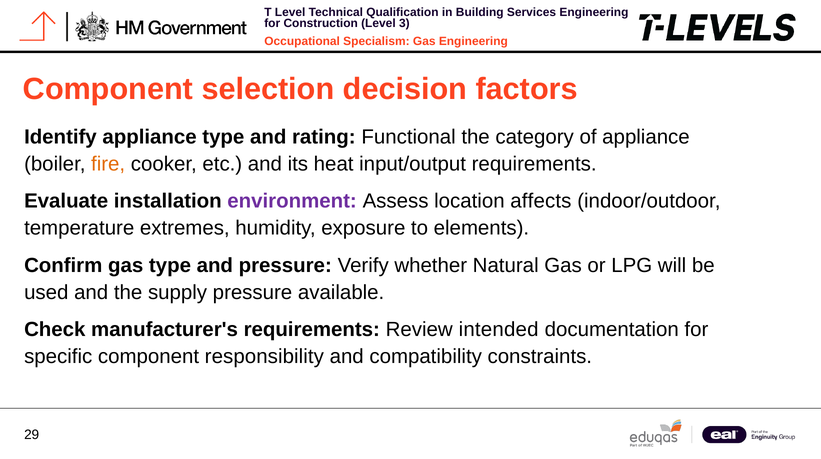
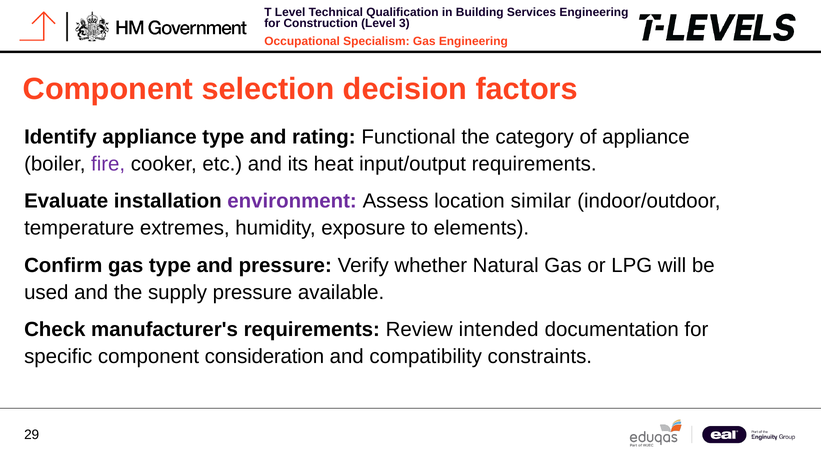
fire colour: orange -> purple
affects: affects -> similar
responsibility: responsibility -> consideration
